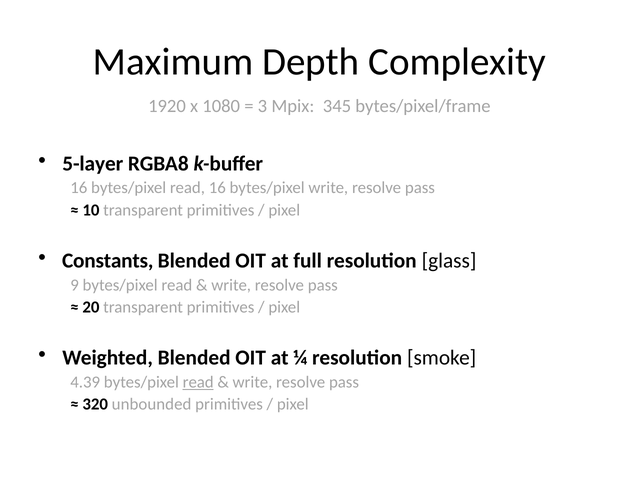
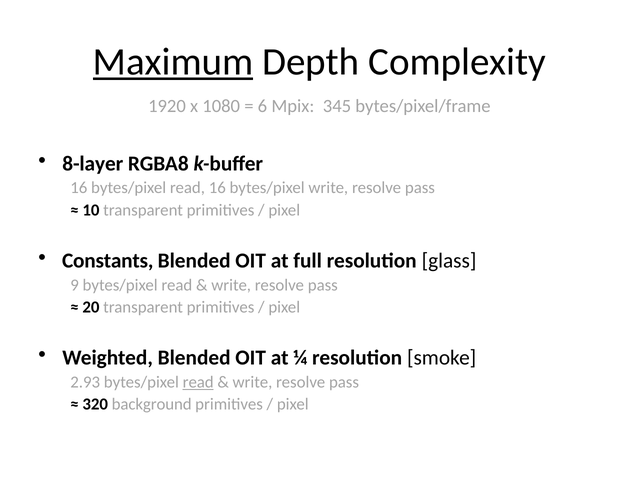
Maximum underline: none -> present
3: 3 -> 6
5-layer: 5-layer -> 8-layer
4.39: 4.39 -> 2.93
unbounded: unbounded -> background
